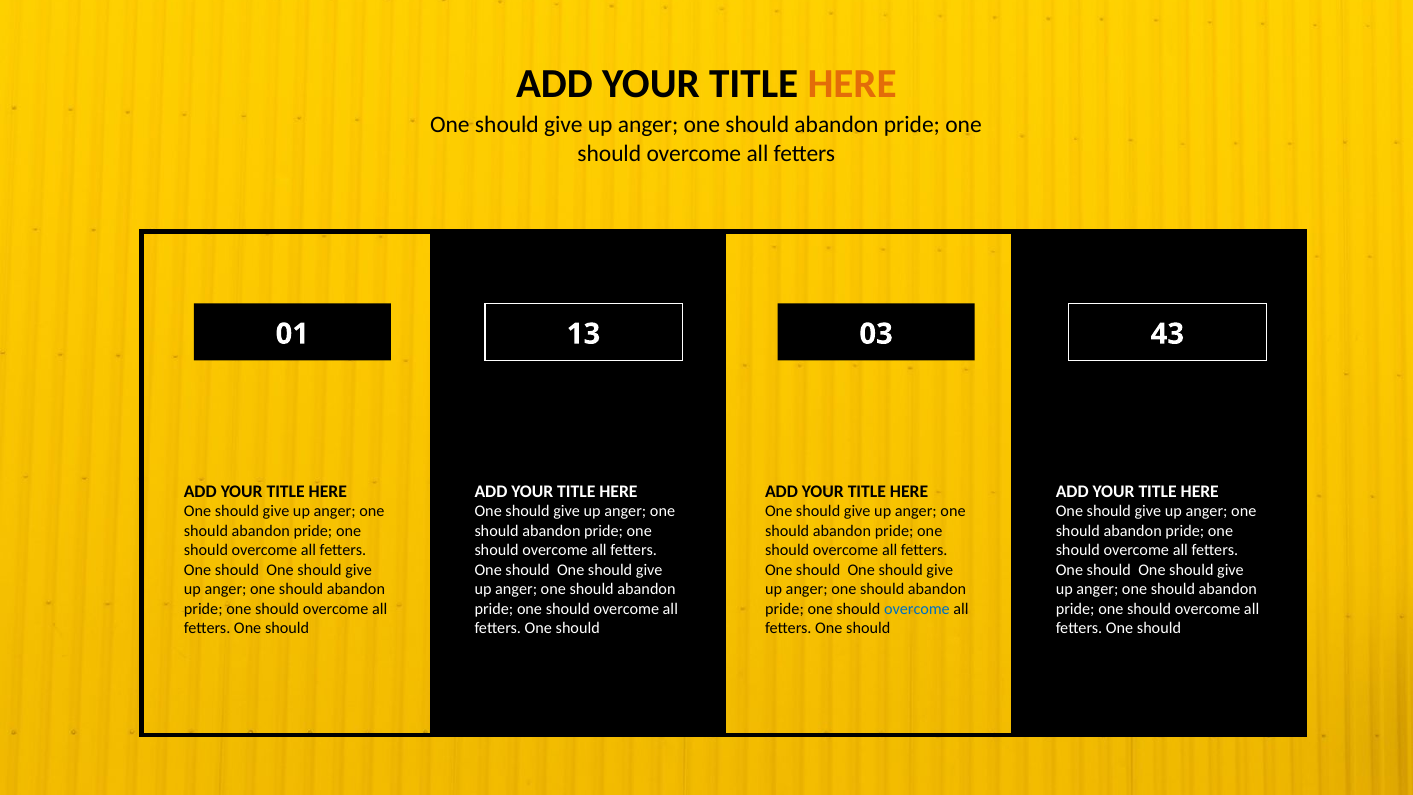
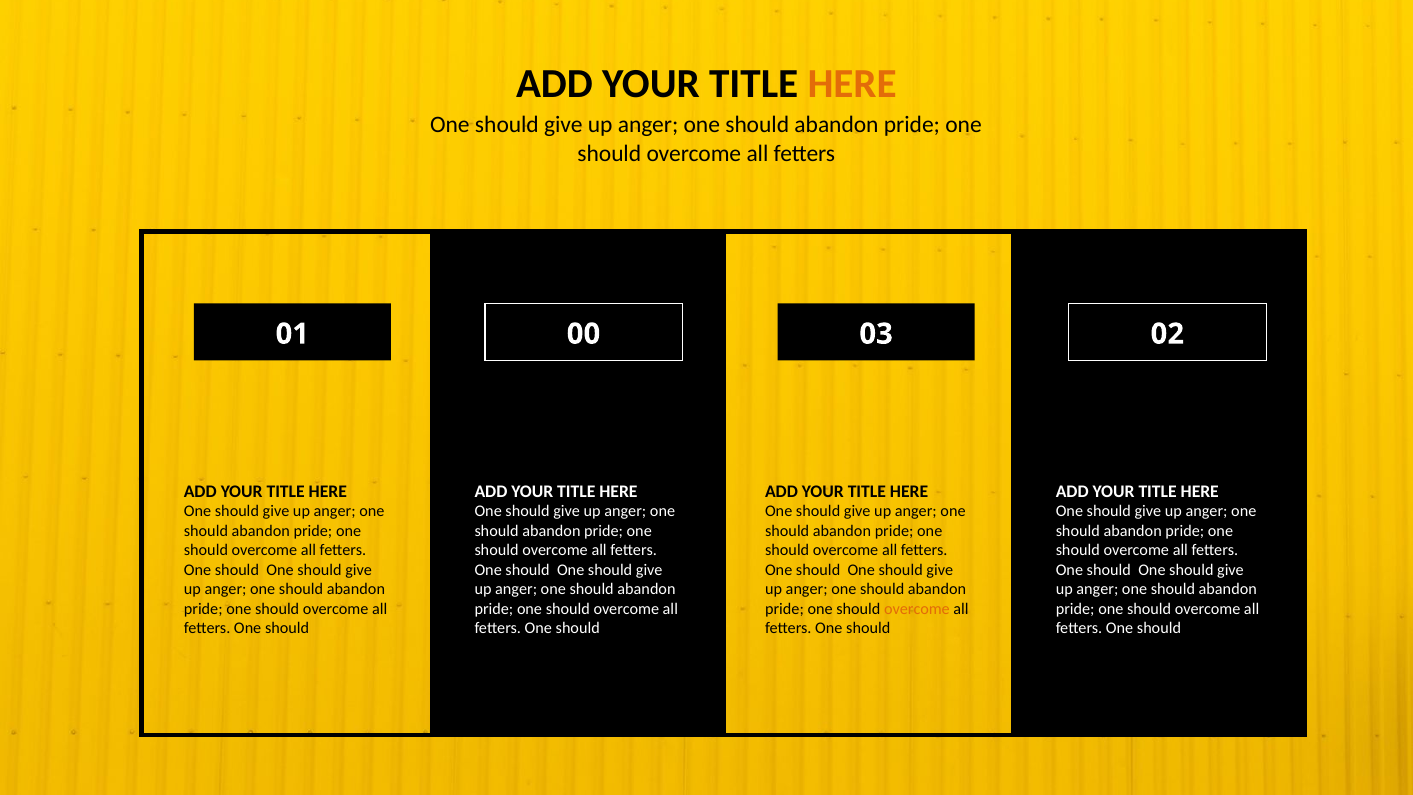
13: 13 -> 00
43: 43 -> 02
overcome at (917, 609) colour: blue -> orange
